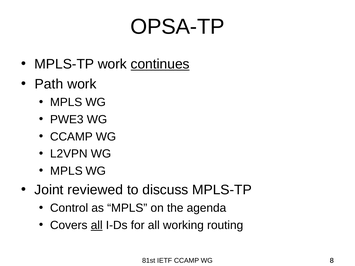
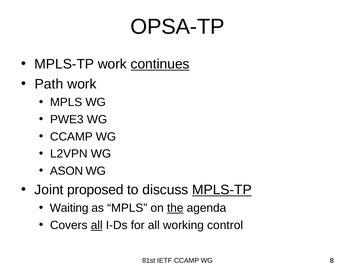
MPLS at (66, 171): MPLS -> ASON
reviewed: reviewed -> proposed
MPLS-TP at (222, 190) underline: none -> present
Control: Control -> Waiting
the underline: none -> present
routing: routing -> control
